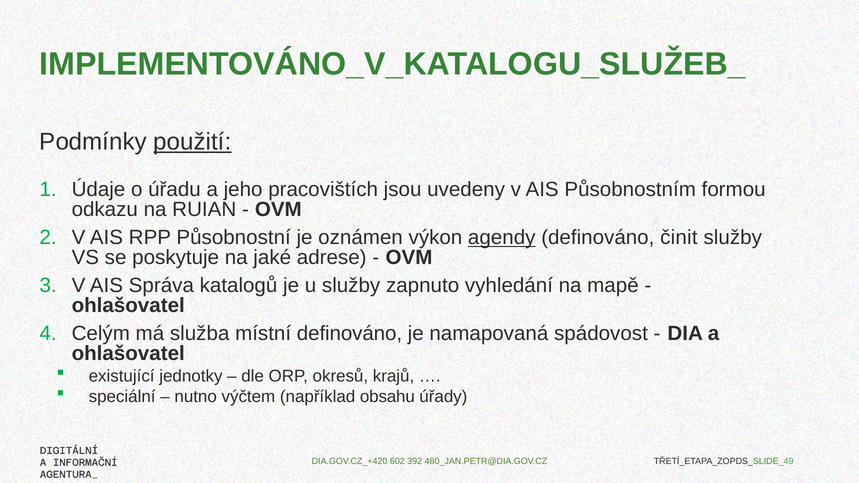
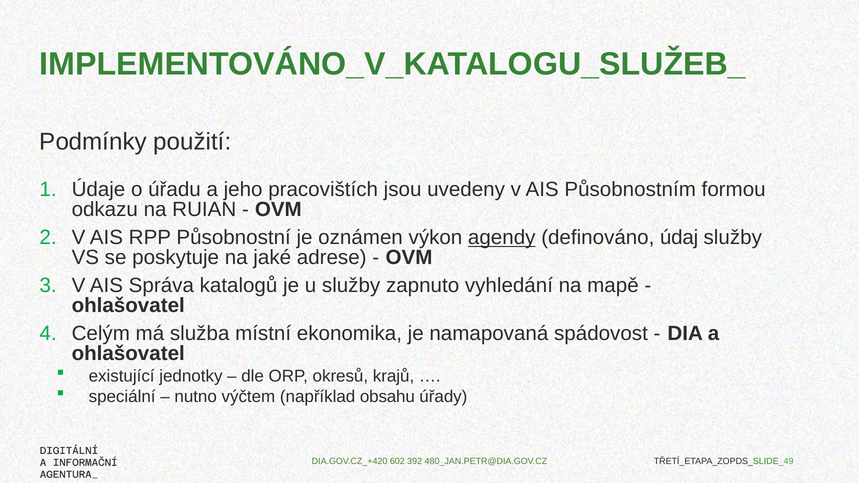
použití underline: present -> none
činit: činit -> údaj
místní definováno: definováno -> ekonomika
